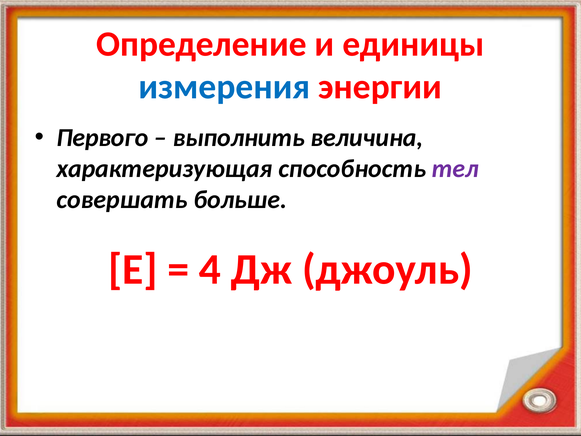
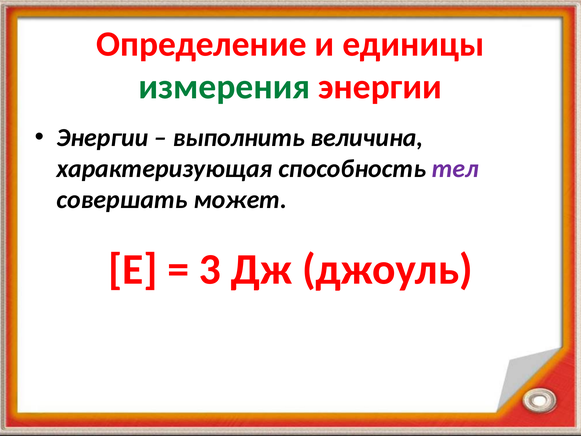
измерения colour: blue -> green
Первого at (103, 137): Первого -> Энергии
больше: больше -> может
4: 4 -> 3
